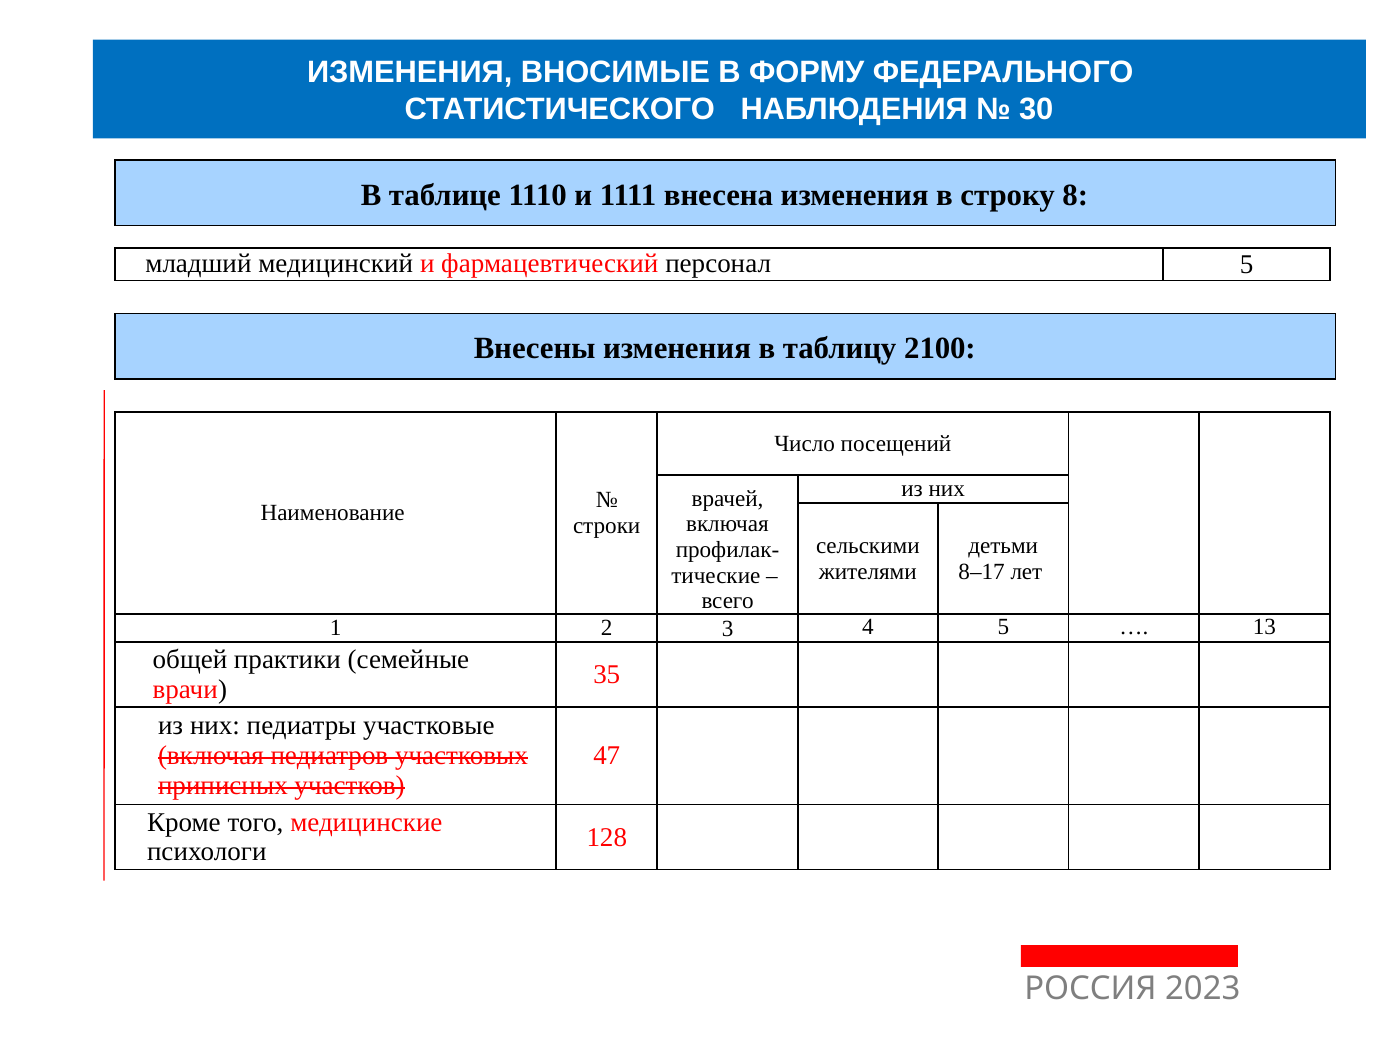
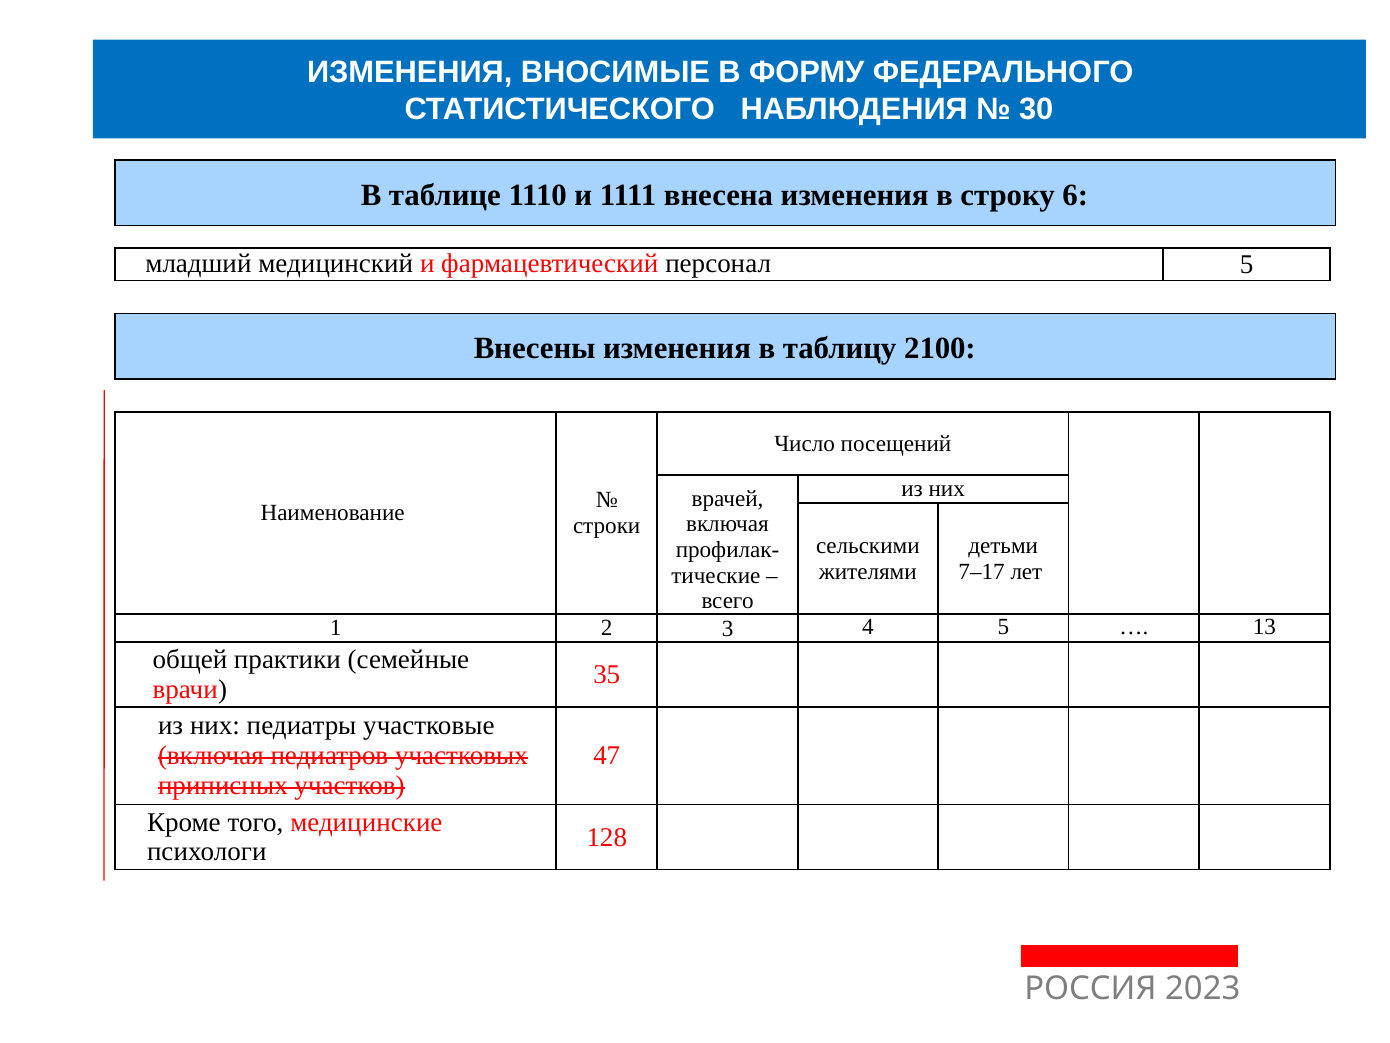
8: 8 -> 6
8–17: 8–17 -> 7–17
